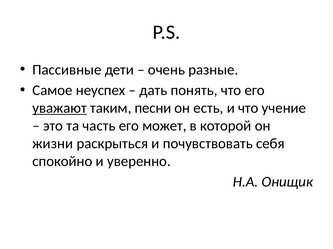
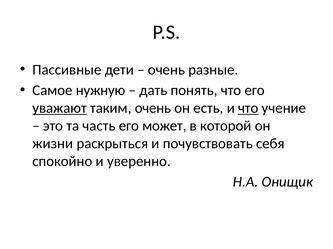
неуспех: неуспех -> нужную
таким песни: песни -> очень
что at (248, 108) underline: none -> present
